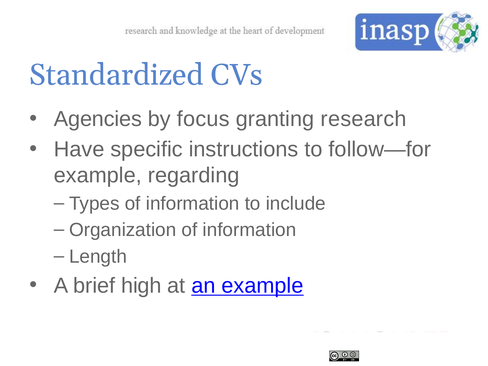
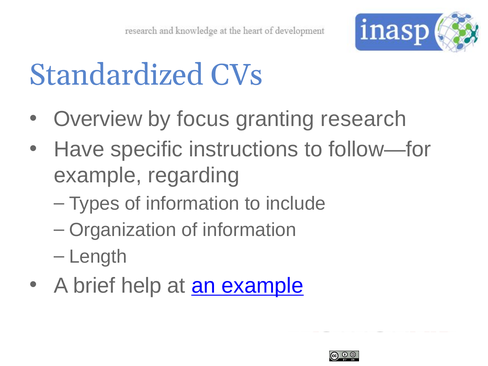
Agencies: Agencies -> Overview
high: high -> help
